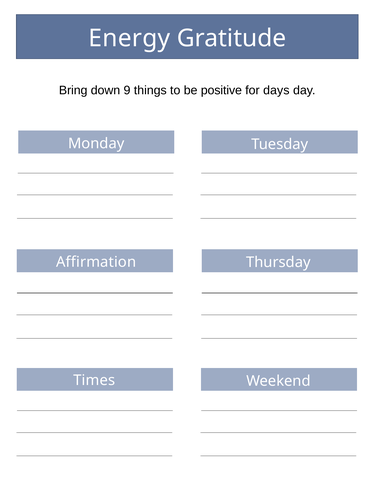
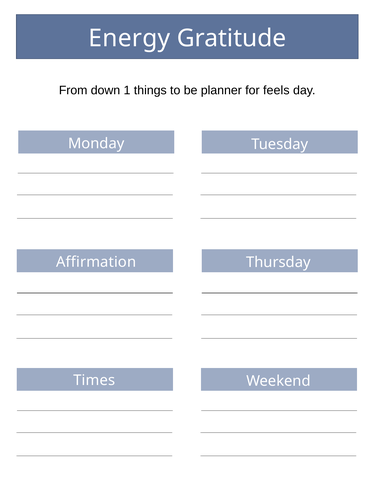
Bring: Bring -> From
9: 9 -> 1
positive: positive -> planner
days: days -> feels
